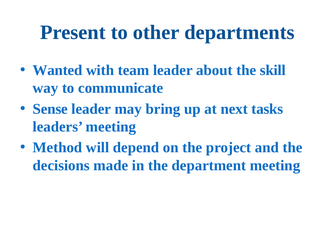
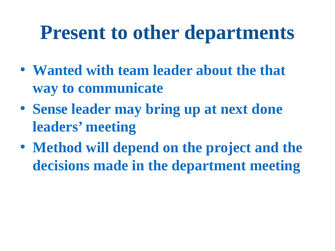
skill: skill -> that
tasks: tasks -> done
